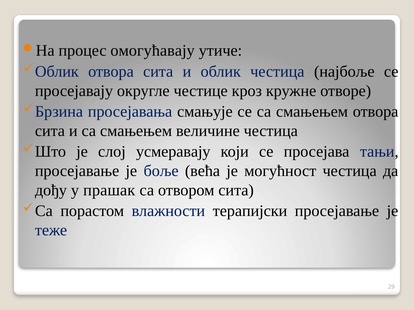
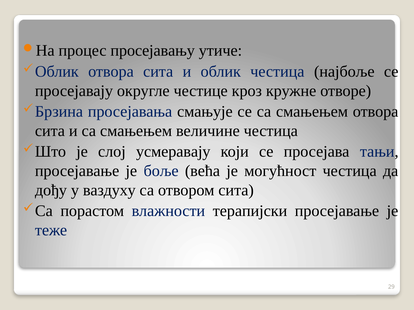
омогућавају: омогућавају -> просејавању
прашак: прашак -> ваздуху
